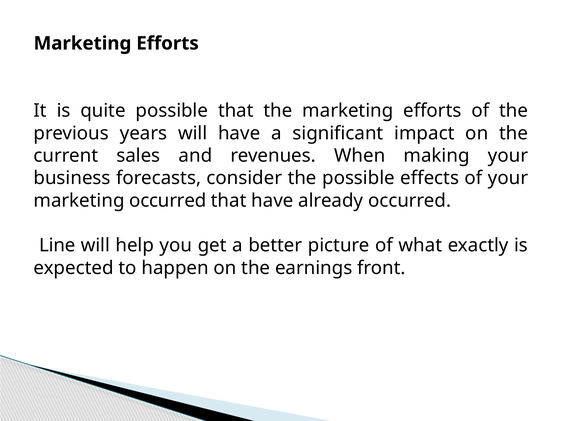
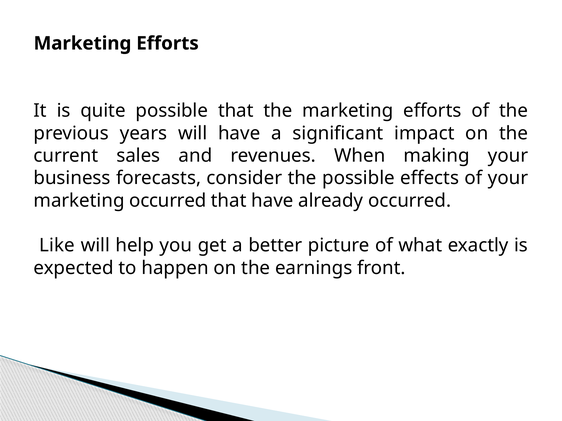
Line: Line -> Like
